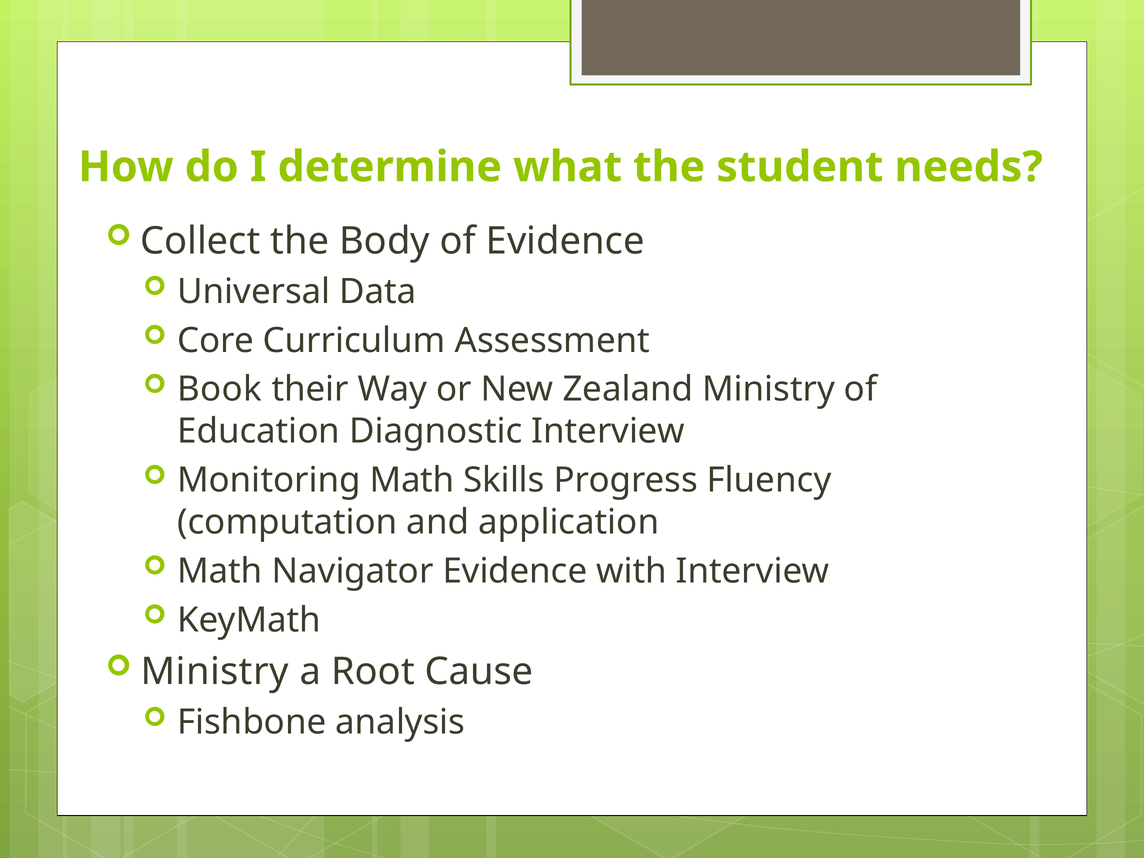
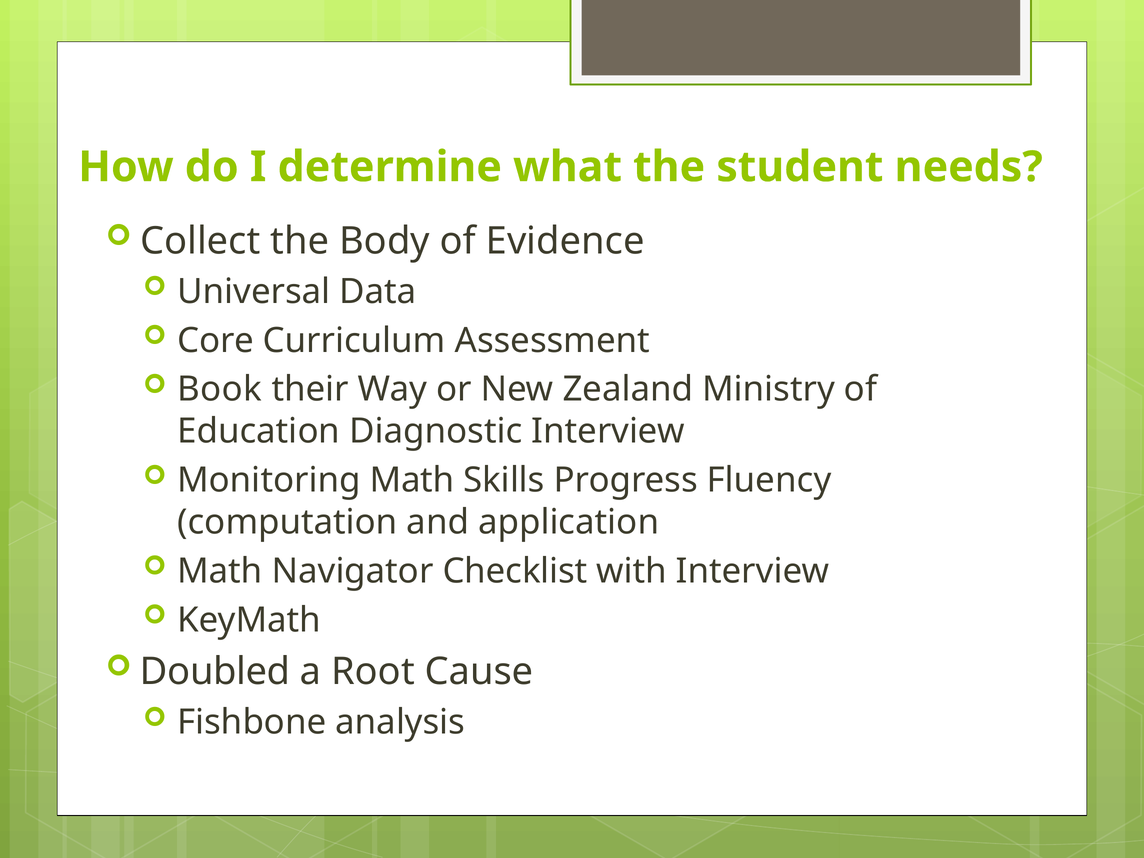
Navigator Evidence: Evidence -> Checklist
Ministry at (215, 672): Ministry -> Doubled
